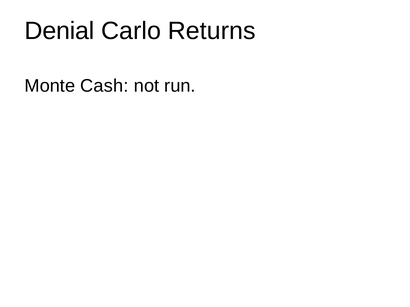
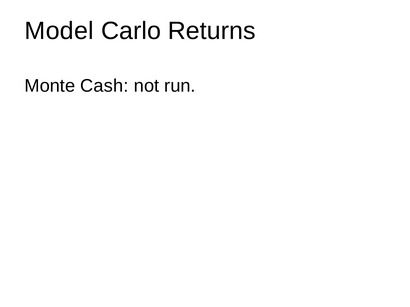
Denial: Denial -> Model
